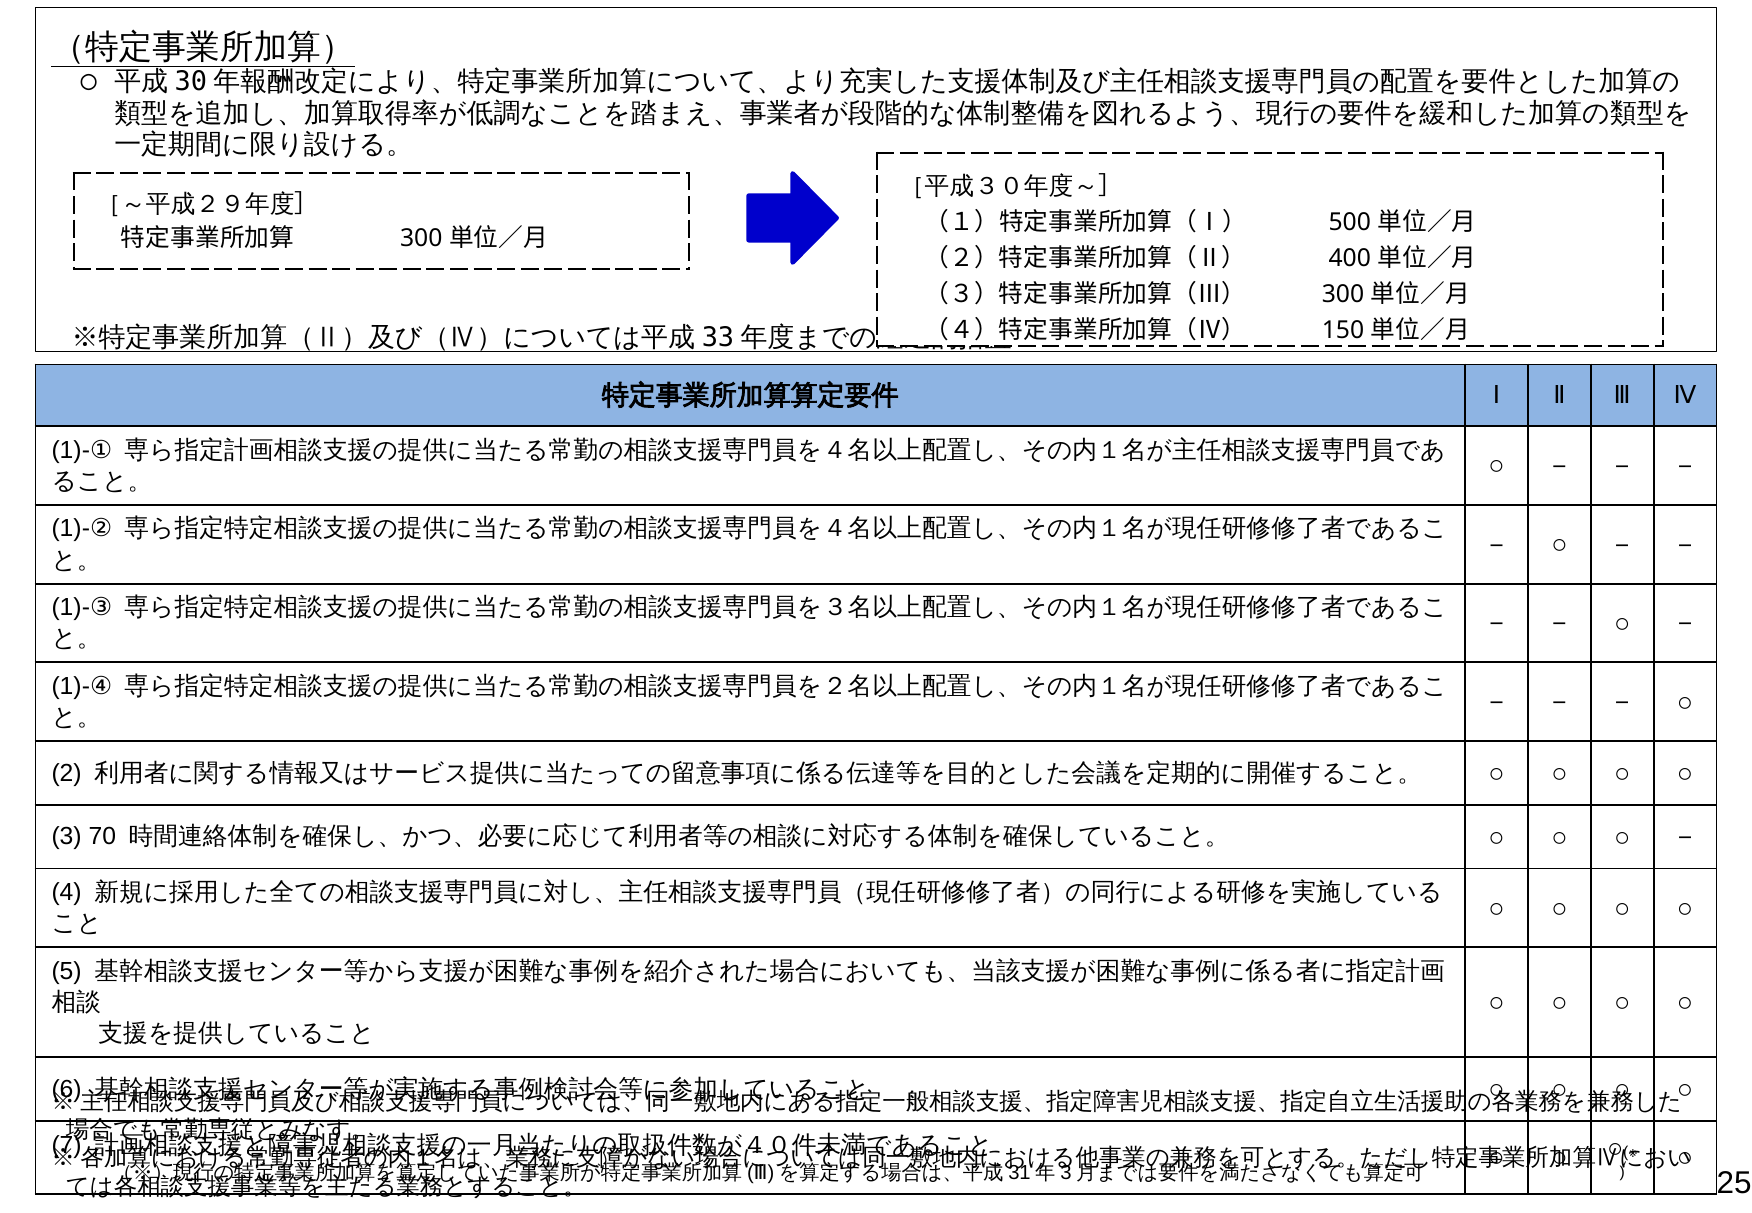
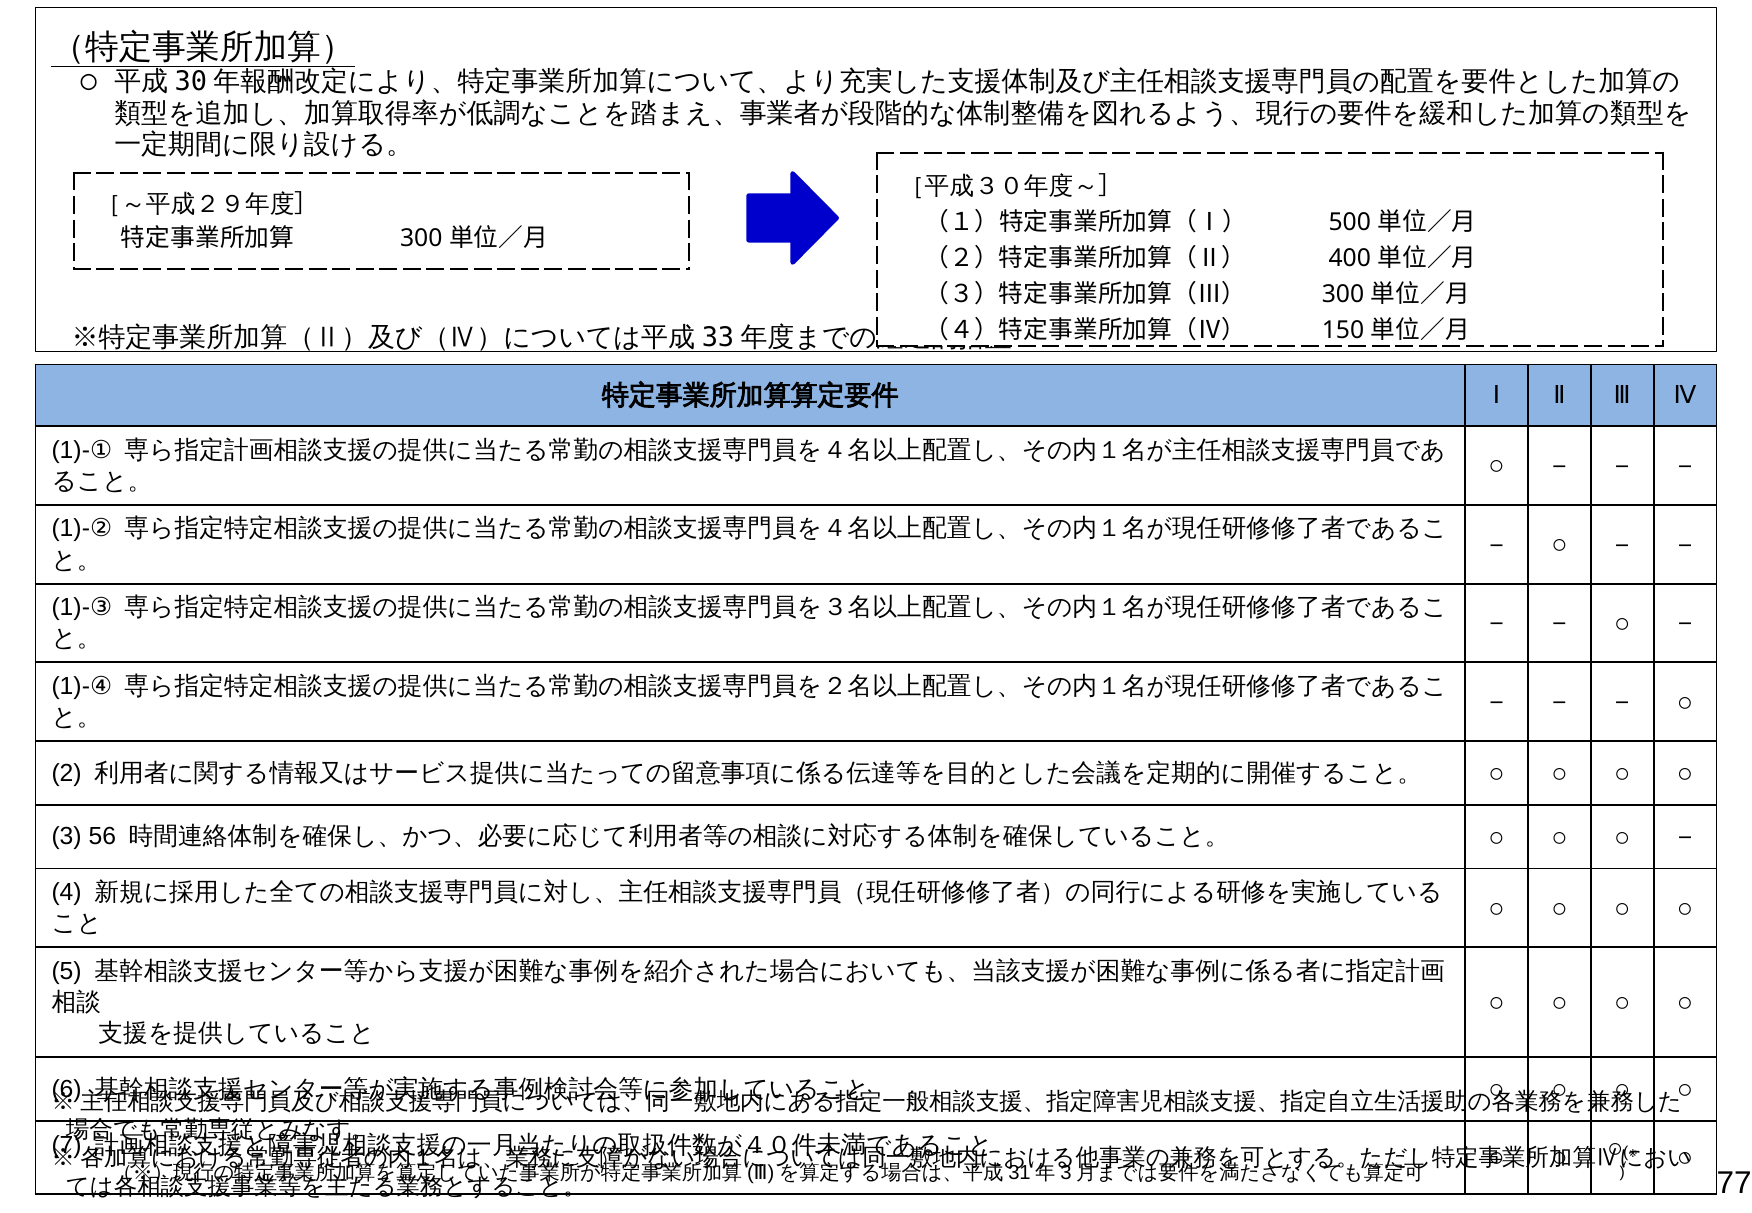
70: 70 -> 56
25: 25 -> 77
